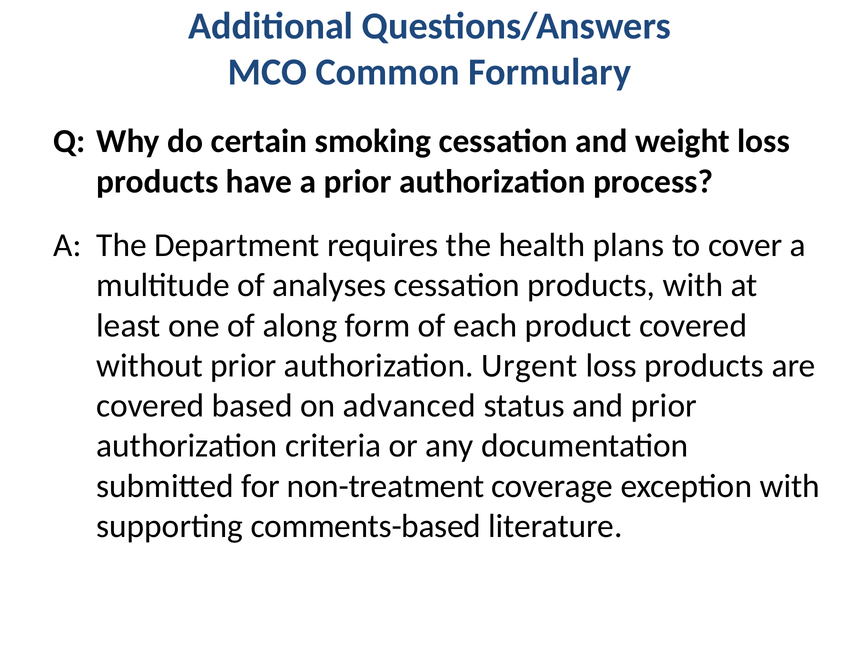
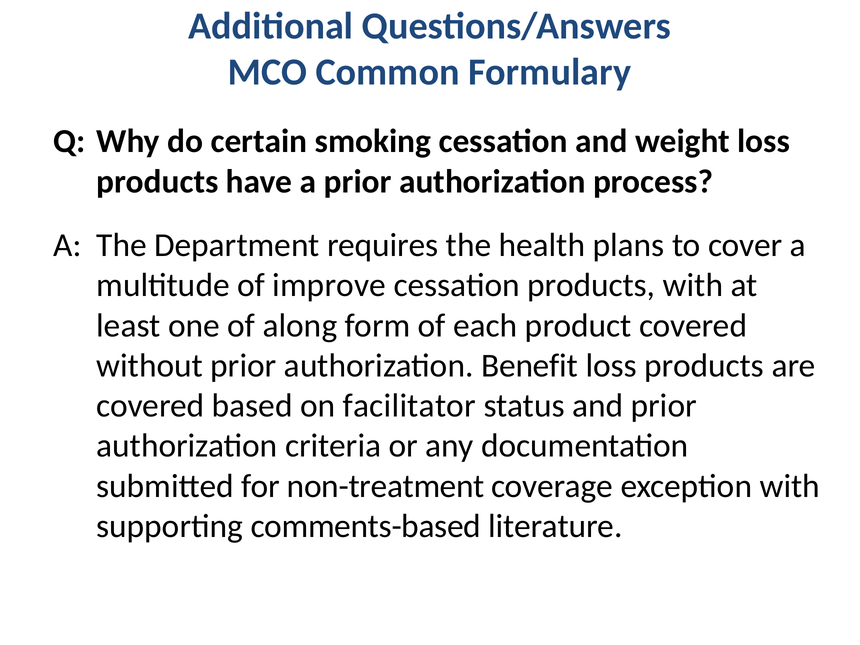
analyses: analyses -> improve
Urgent: Urgent -> Benefit
advanced: advanced -> facilitator
